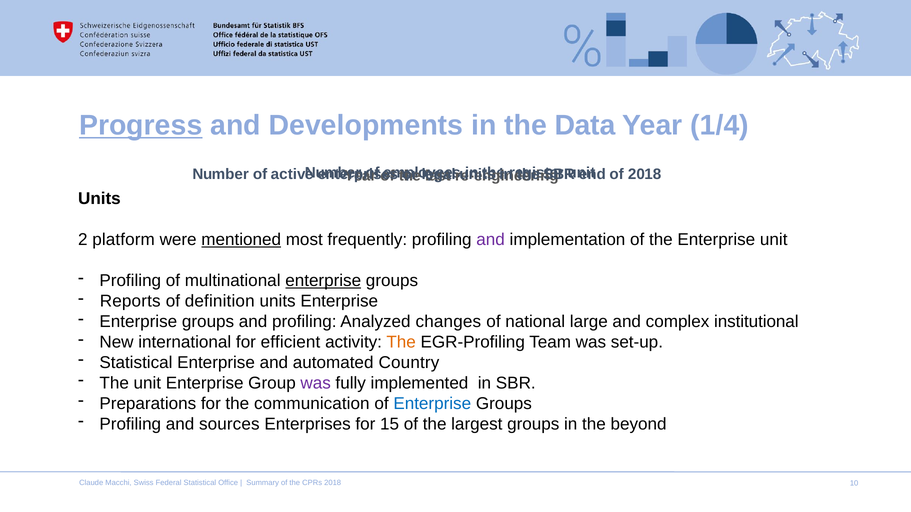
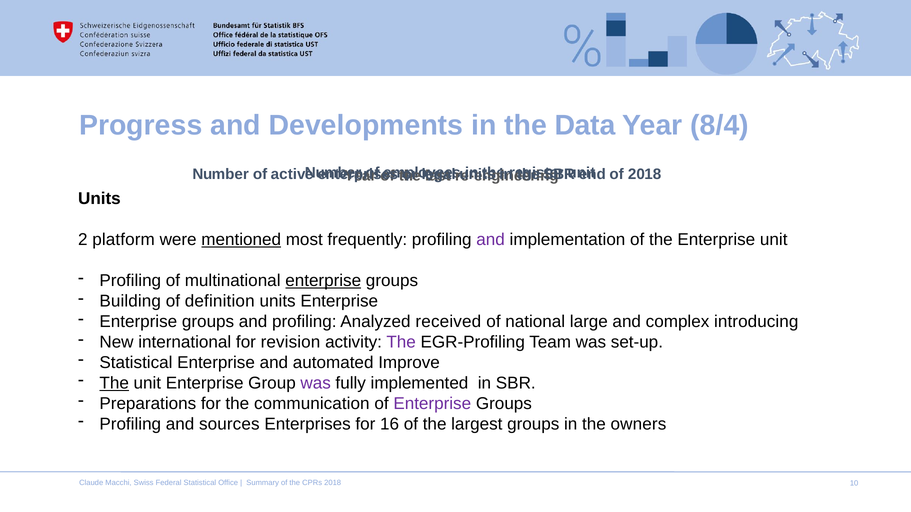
Progress underline: present -> none
1/4: 1/4 -> 8/4
Reports: Reports -> Building
changes: changes -> received
institutional: institutional -> introducing
efficient: efficient -> revision
The at (401, 342) colour: orange -> purple
Country: Country -> Improve
The at (114, 383) underline: none -> present
Enterprise at (432, 404) colour: blue -> purple
15: 15 -> 16
beyond: beyond -> owners
